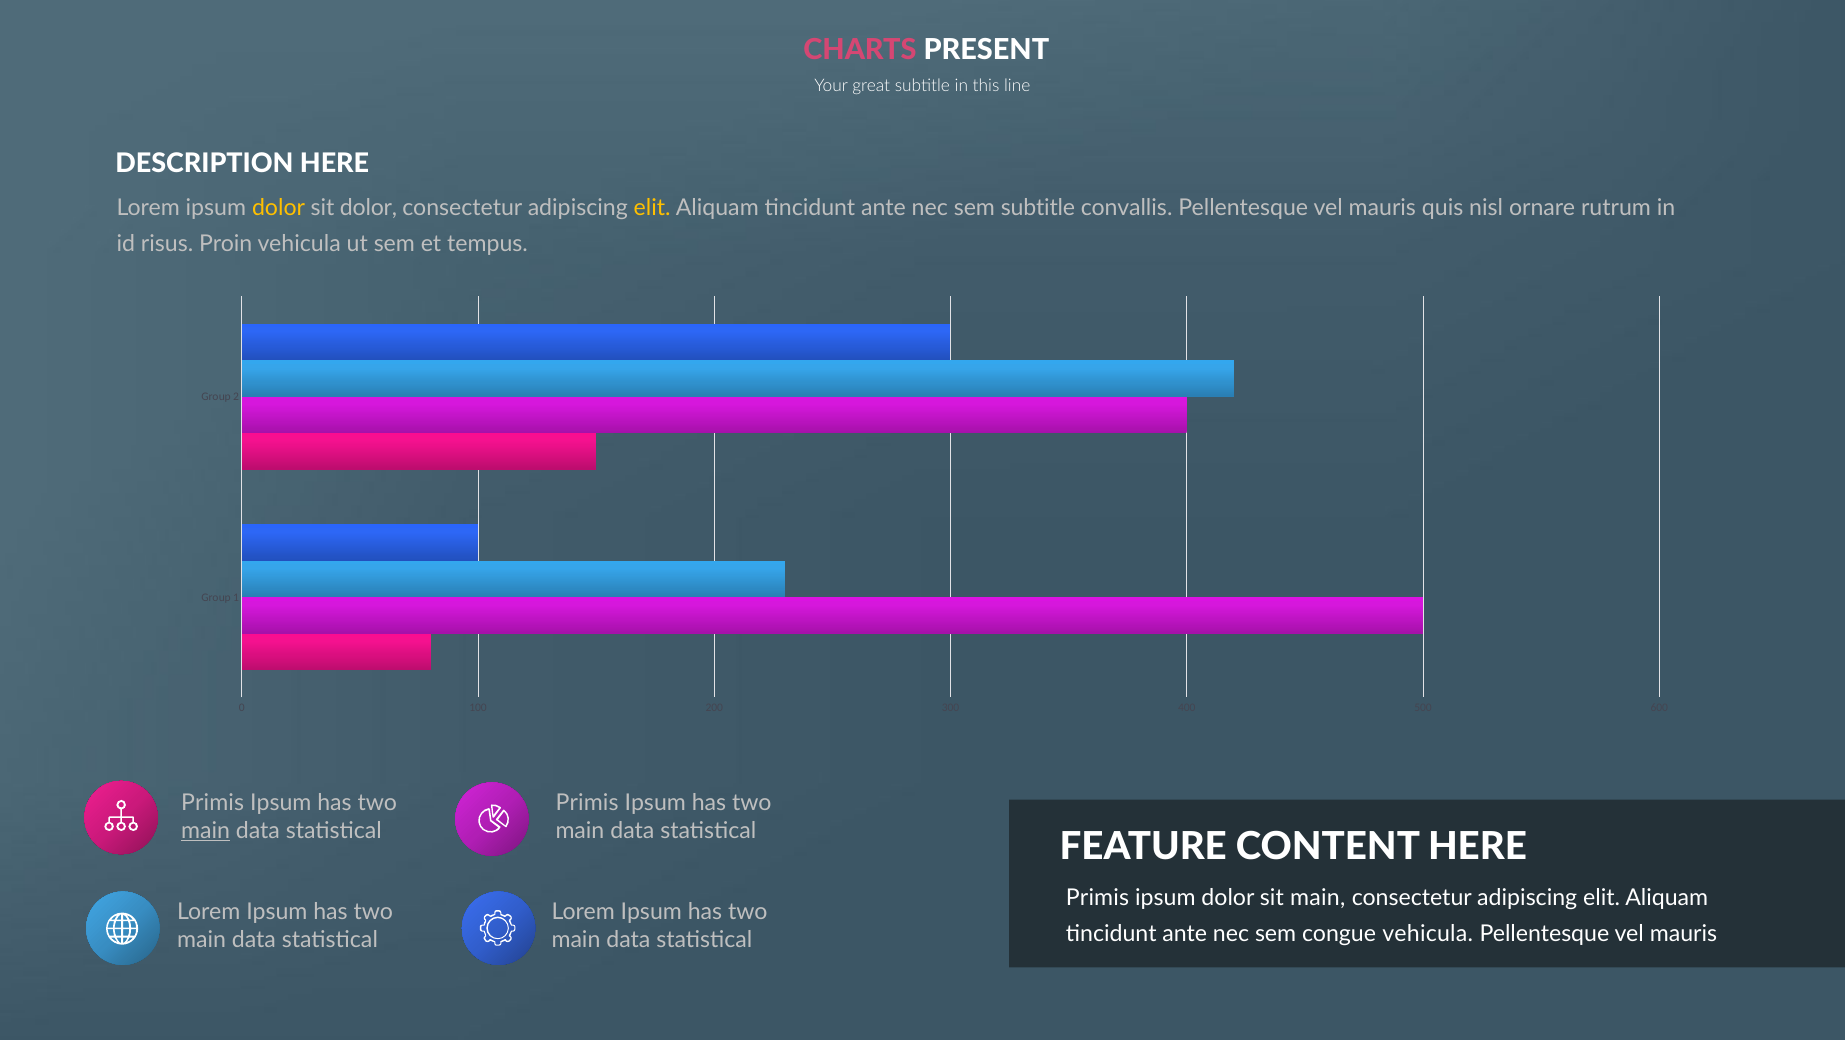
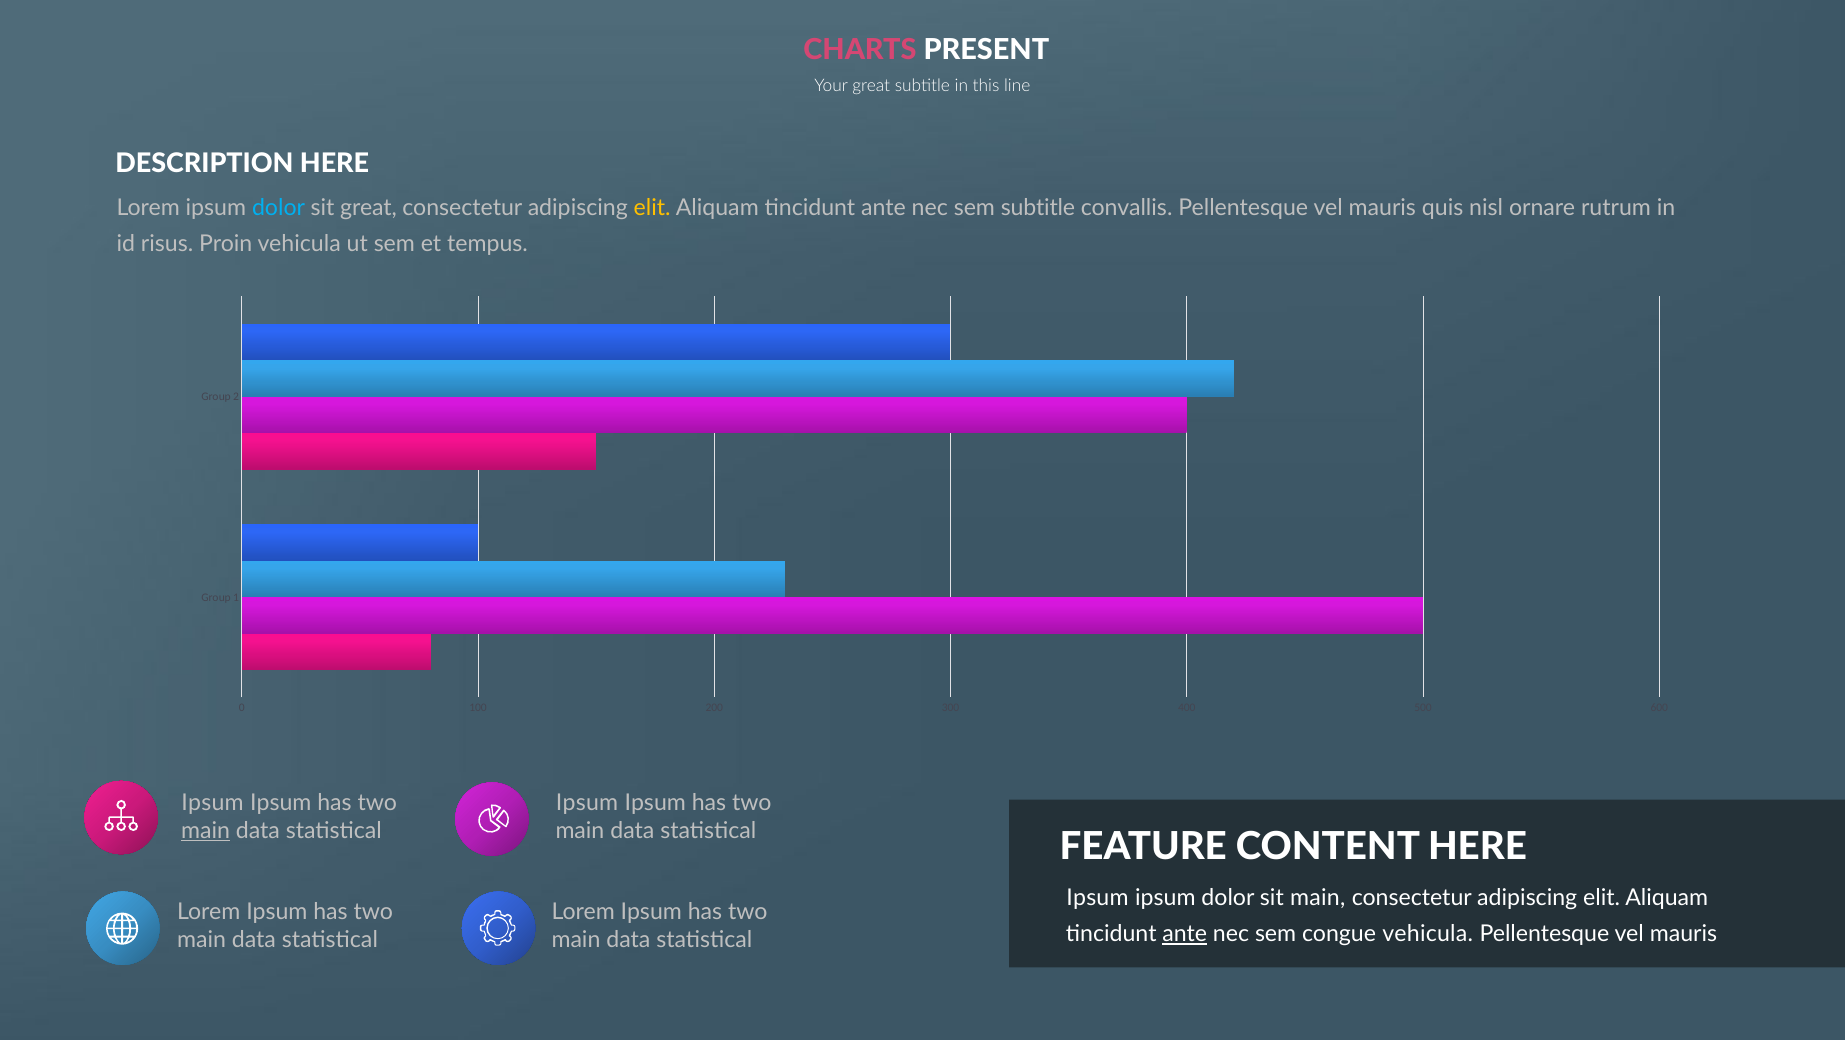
dolor at (279, 208) colour: yellow -> light blue
sit dolor: dolor -> great
Primis at (587, 803): Primis -> Ipsum
Primis at (213, 803): Primis -> Ipsum
Primis at (1098, 898): Primis -> Ipsum
ante at (1185, 934) underline: none -> present
